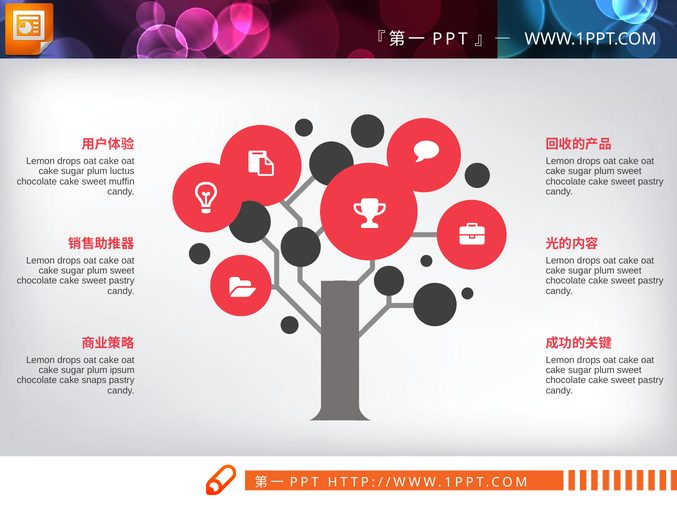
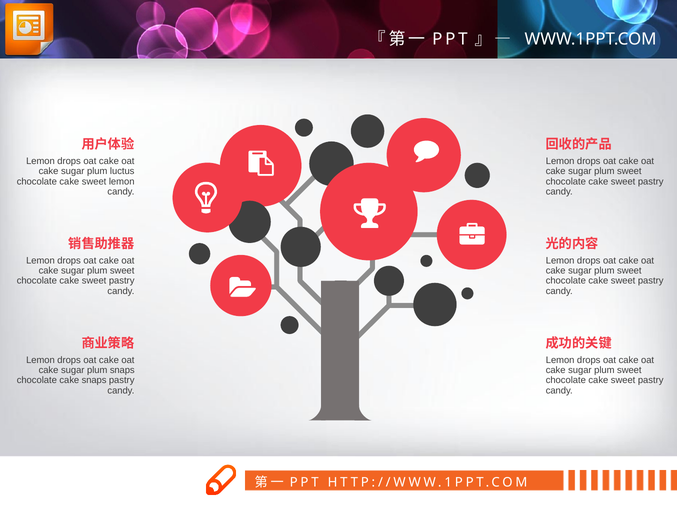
sweet muffin: muffin -> lemon
plum ipsum: ipsum -> snaps
